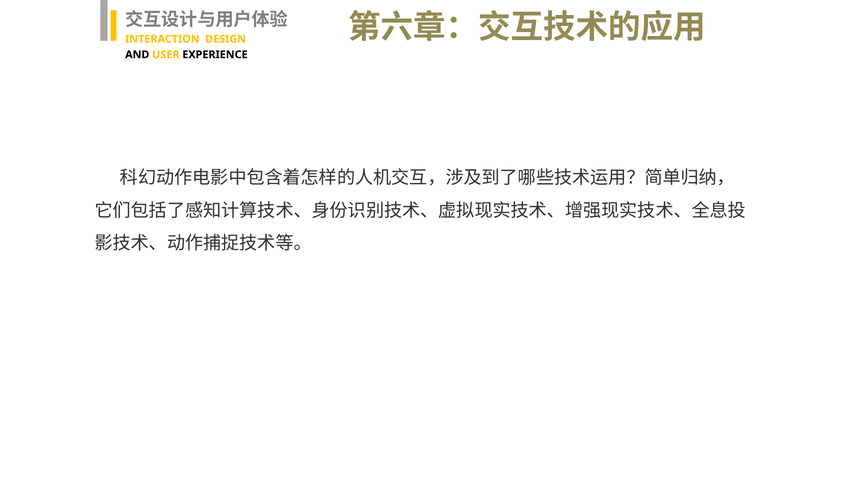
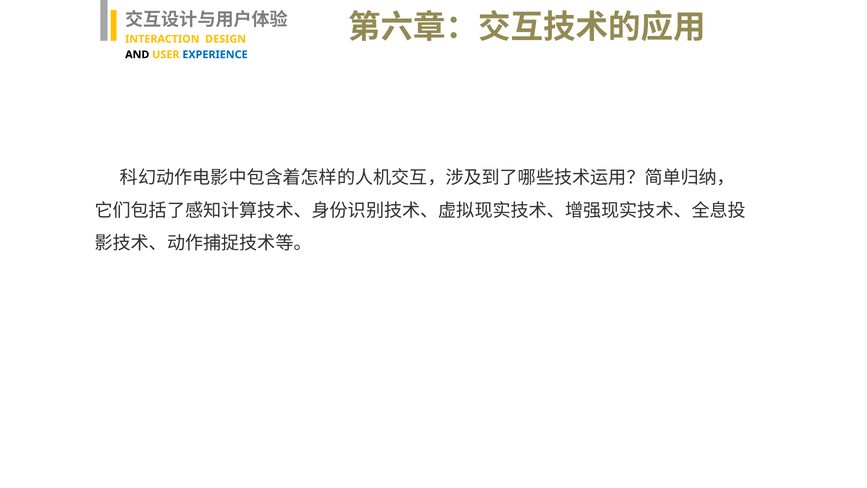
EXPERIENCE colour: black -> blue
